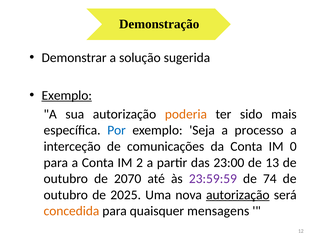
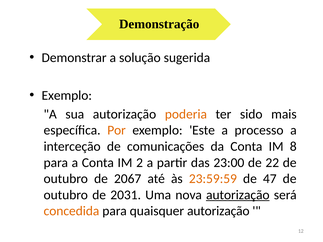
Exemplo at (67, 95) underline: present -> none
Por colour: blue -> orange
Seja: Seja -> Este
0: 0 -> 8
13: 13 -> 22
2070: 2070 -> 2067
23:59:59 colour: purple -> orange
74: 74 -> 47
2025: 2025 -> 2031
quaisquer mensagens: mensagens -> autorização
